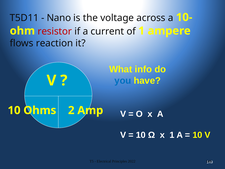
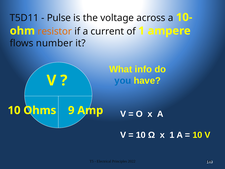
Nano: Nano -> Pulse
resistor colour: red -> orange
reaction: reaction -> number
2: 2 -> 9
